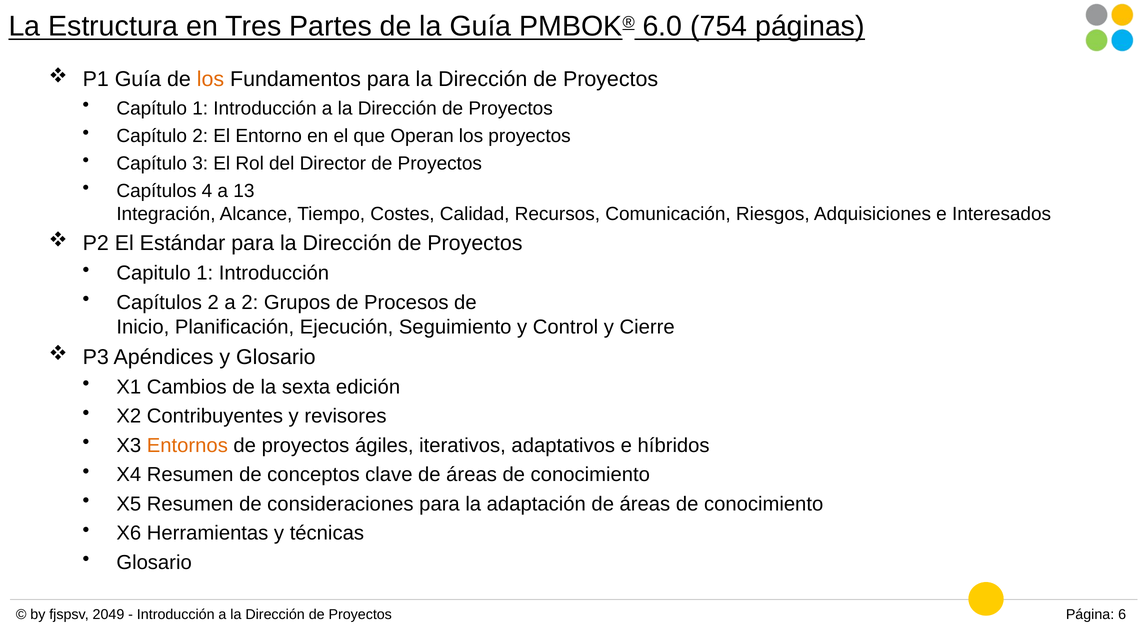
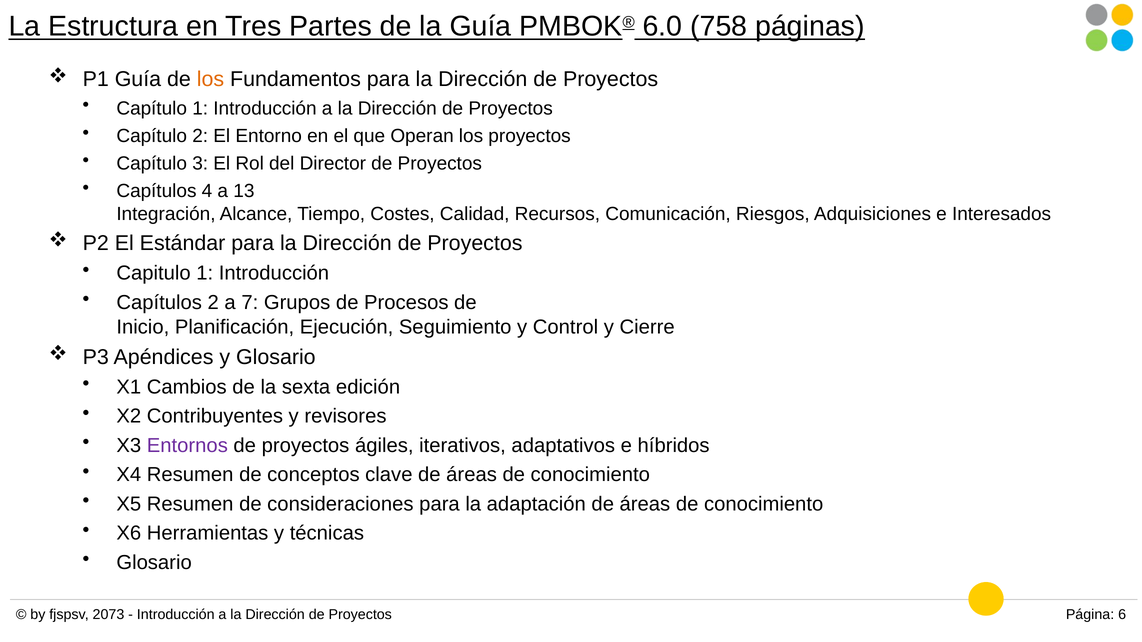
754: 754 -> 758
a 2: 2 -> 7
Entornos colour: orange -> purple
2049: 2049 -> 2073
